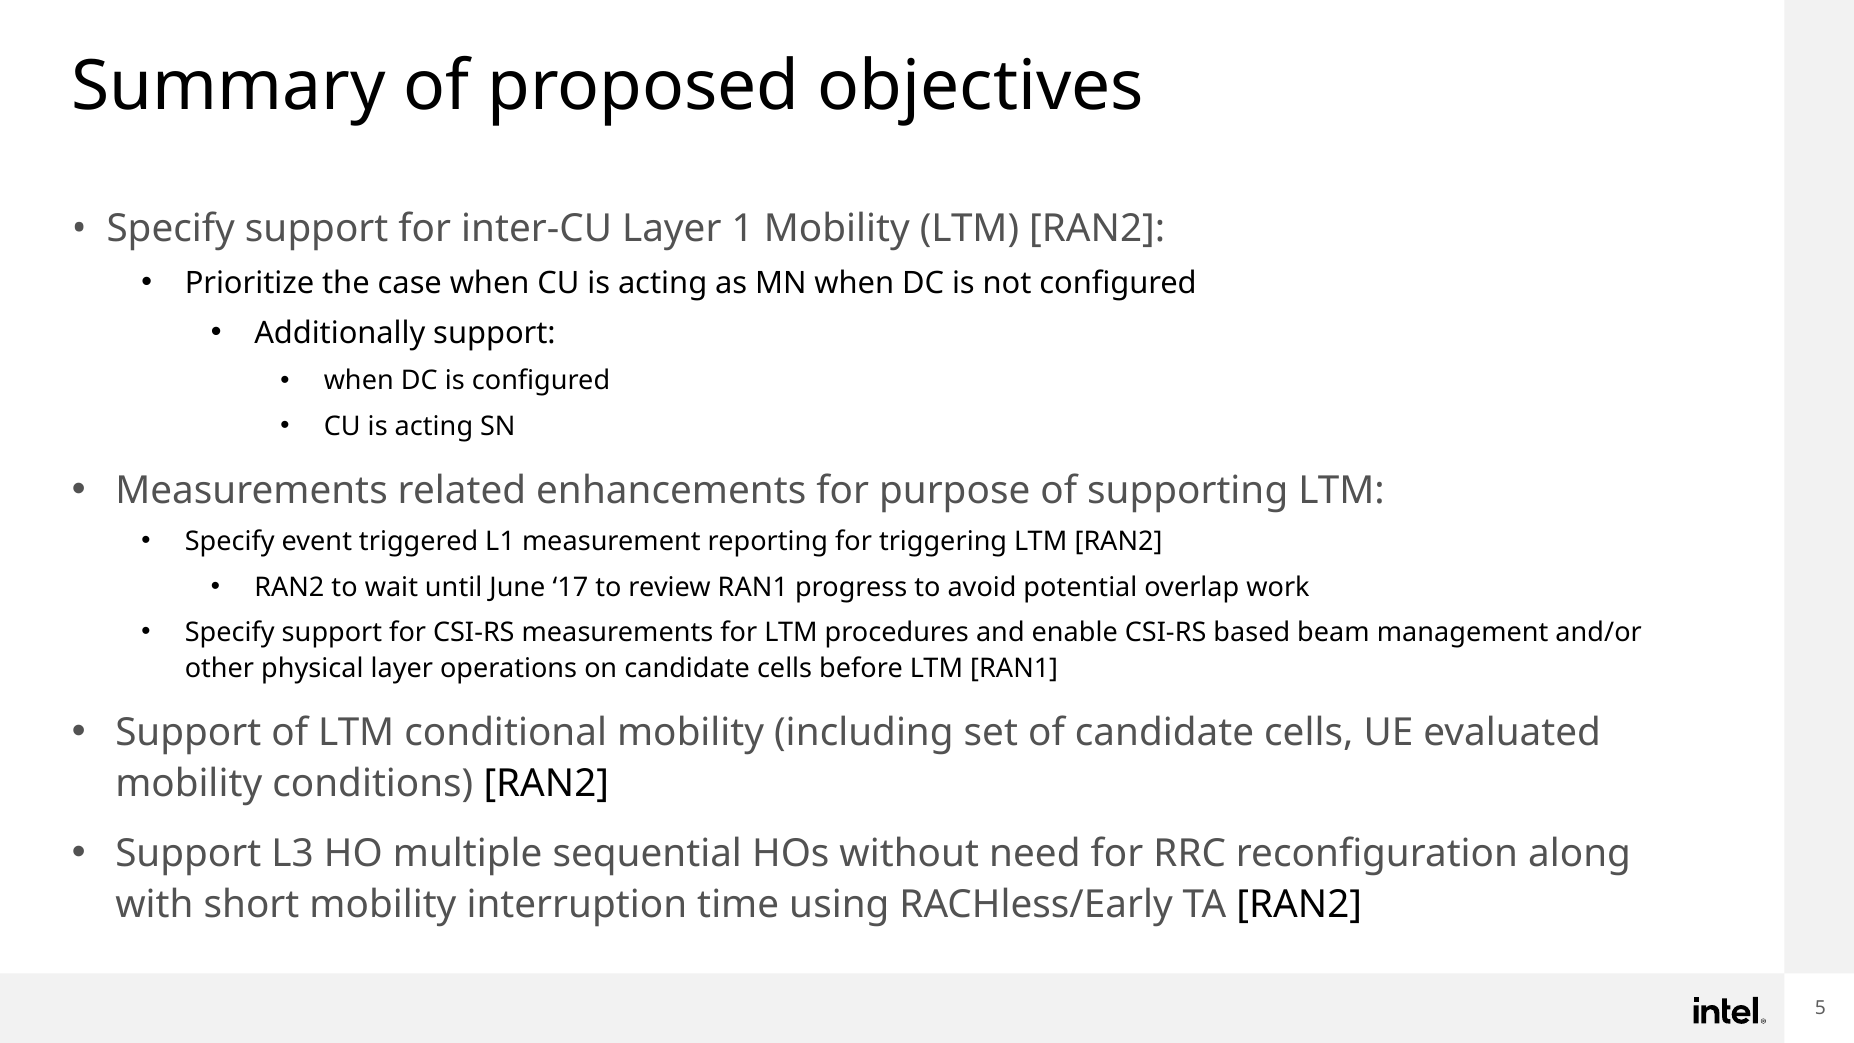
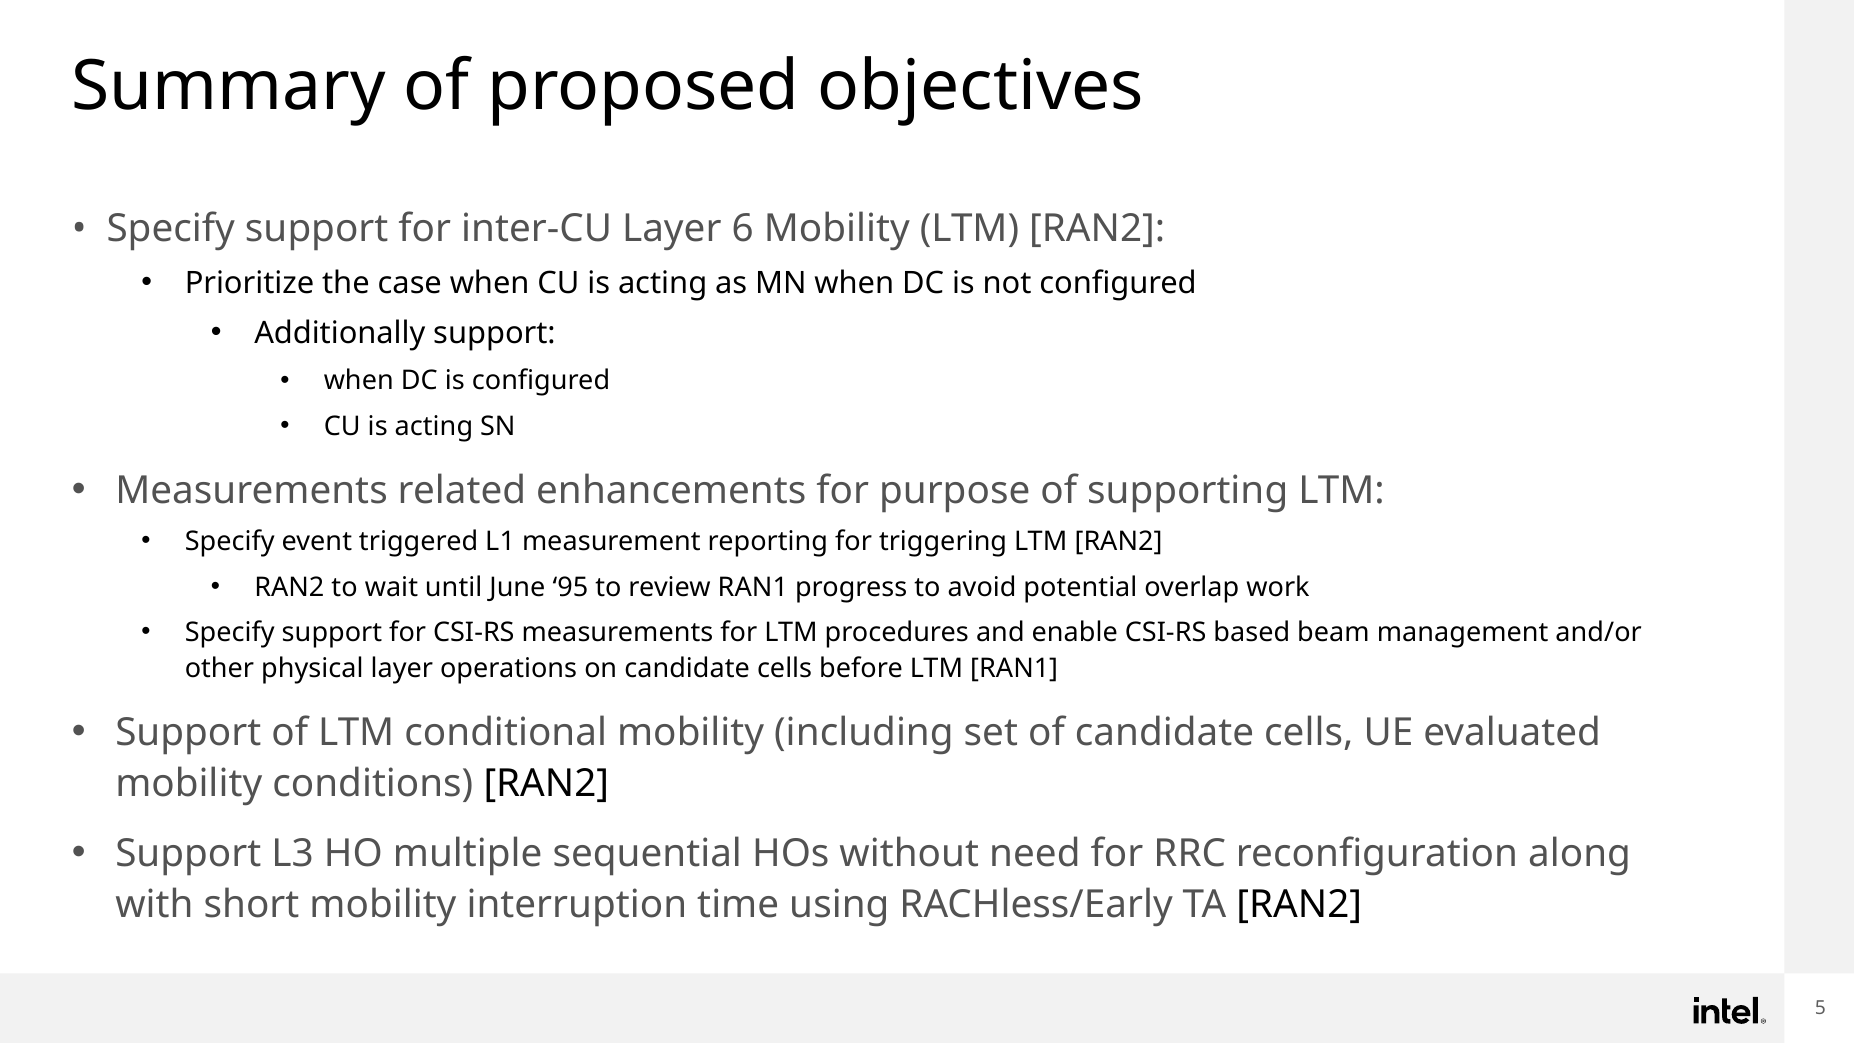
1: 1 -> 6
17: 17 -> 95
